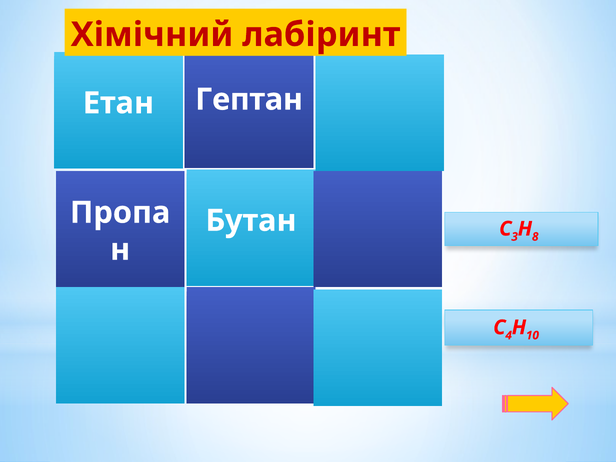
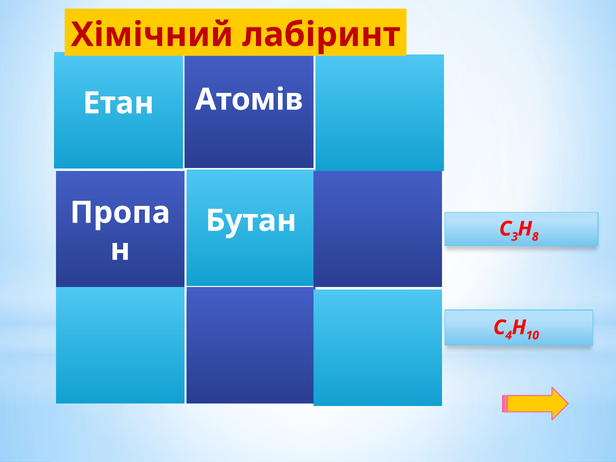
Гептан: Гептан -> Атомів
